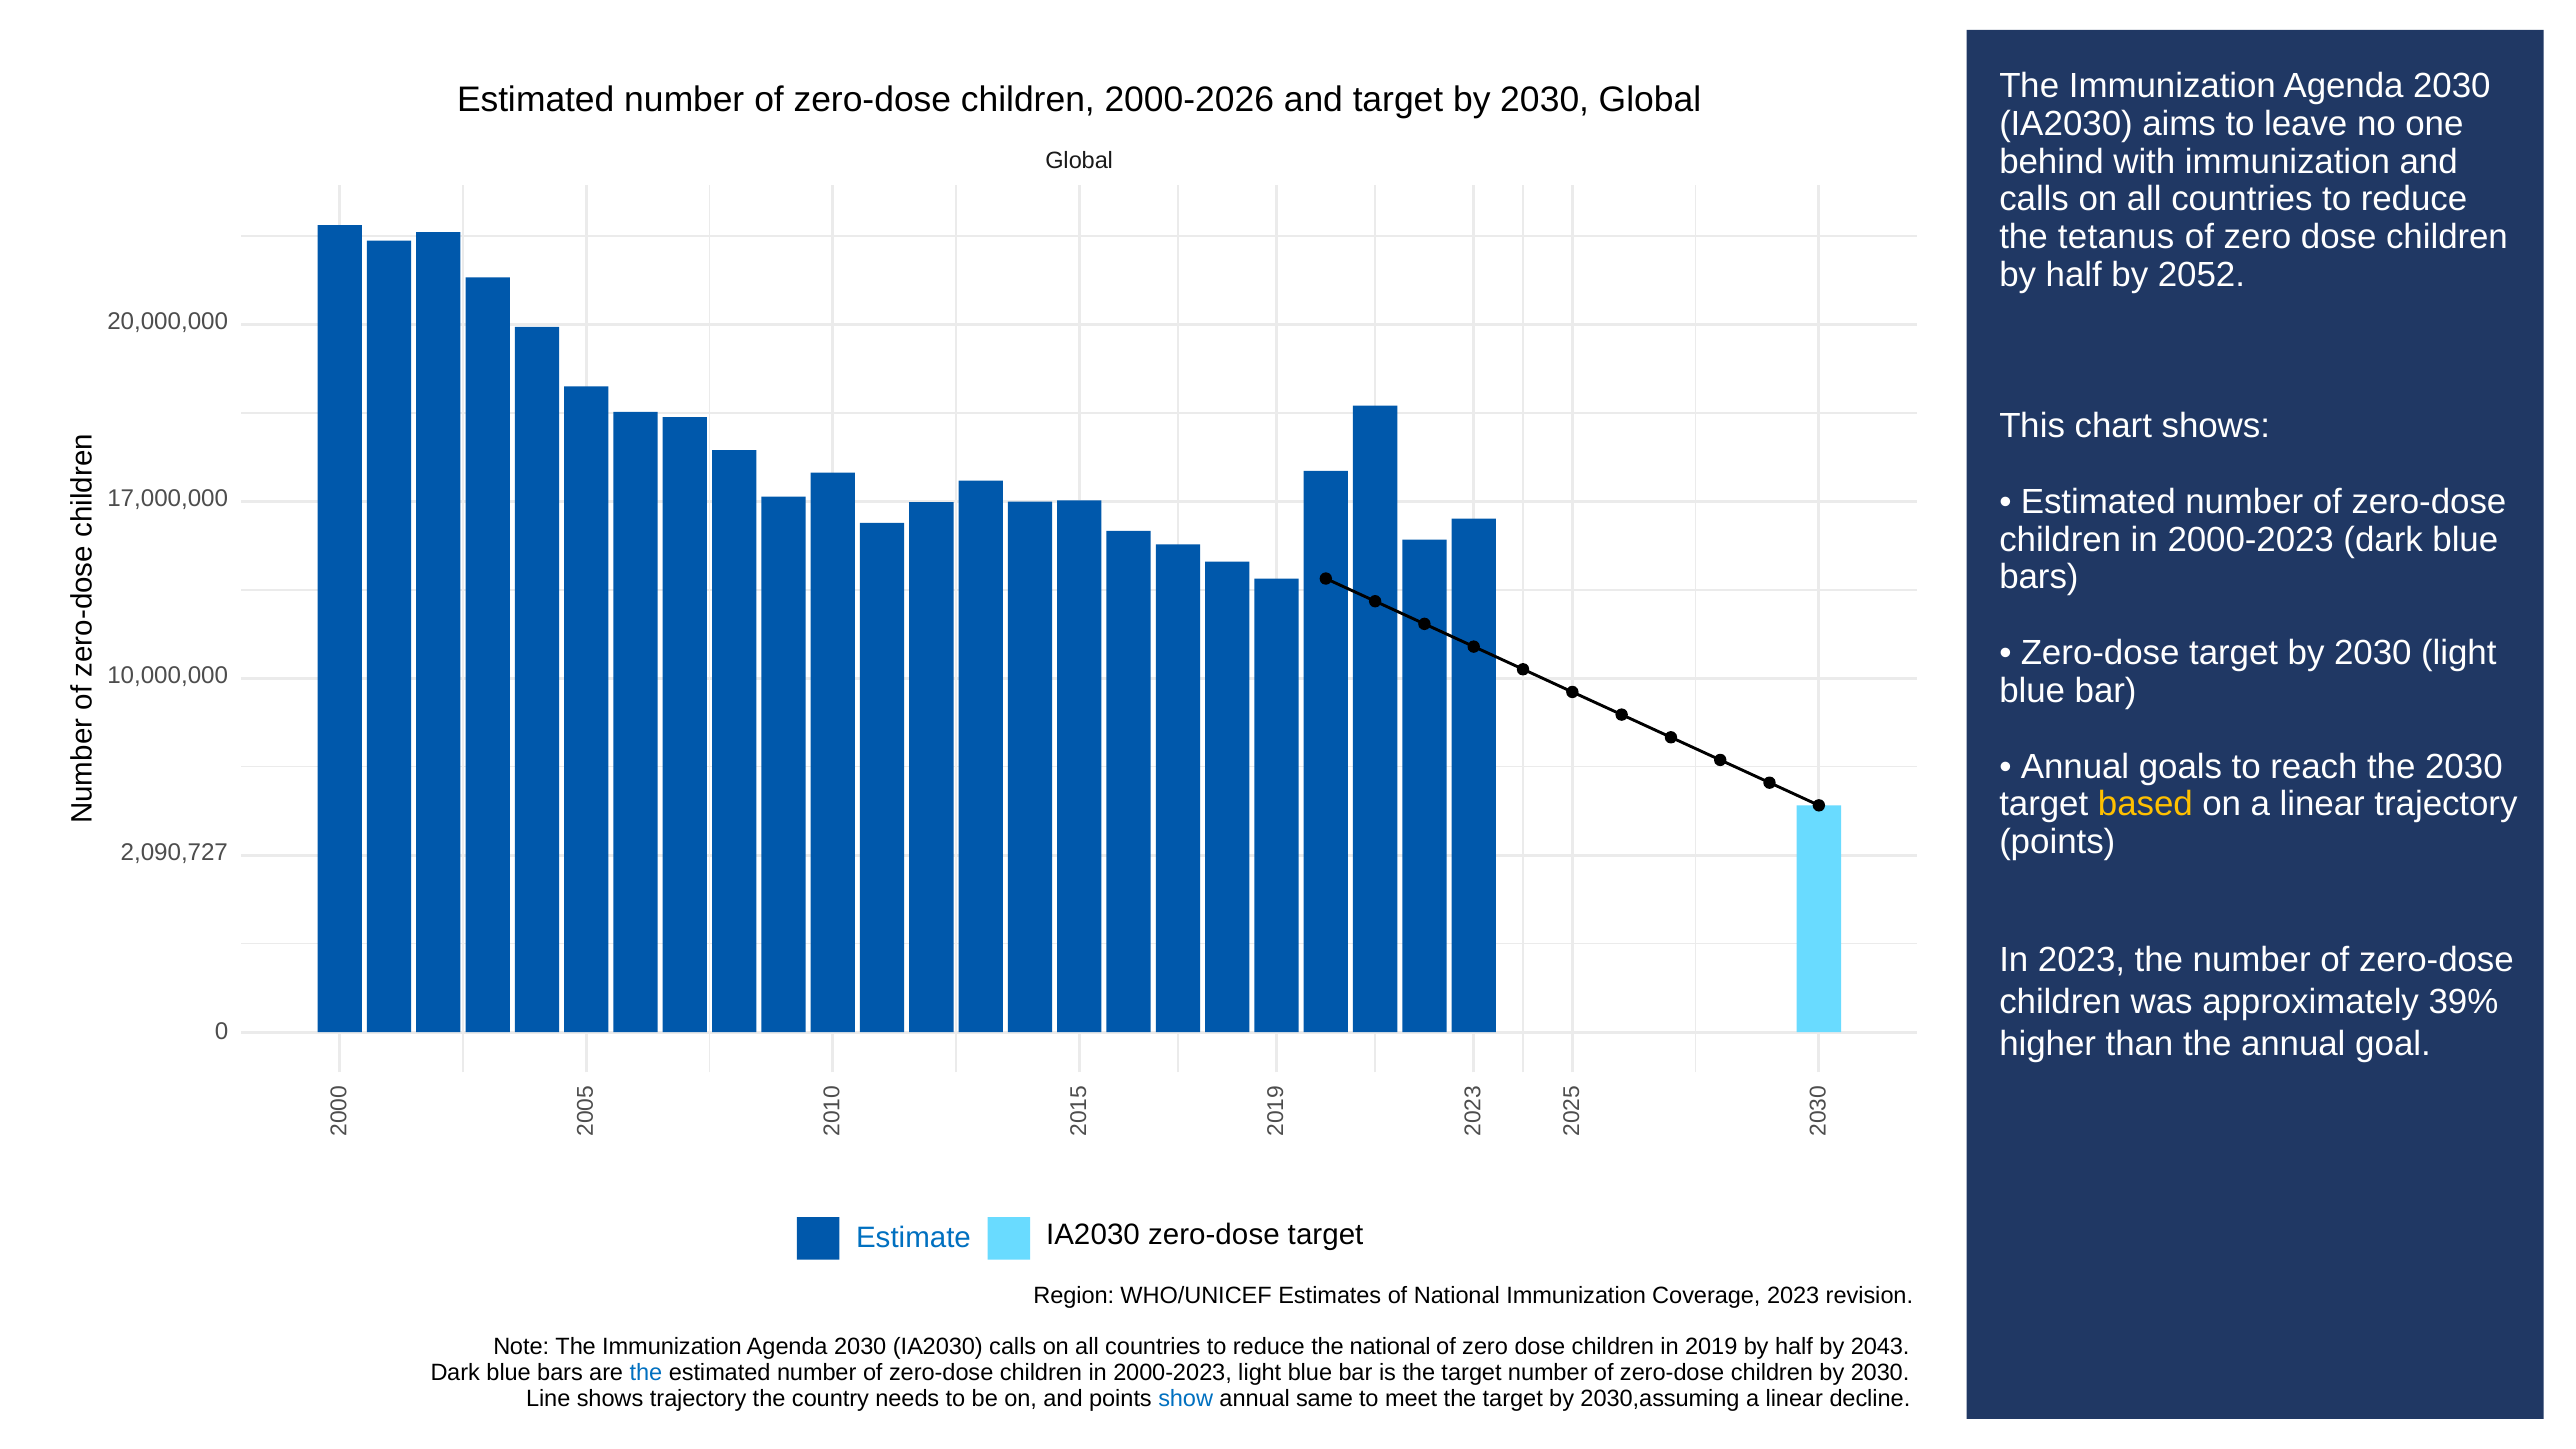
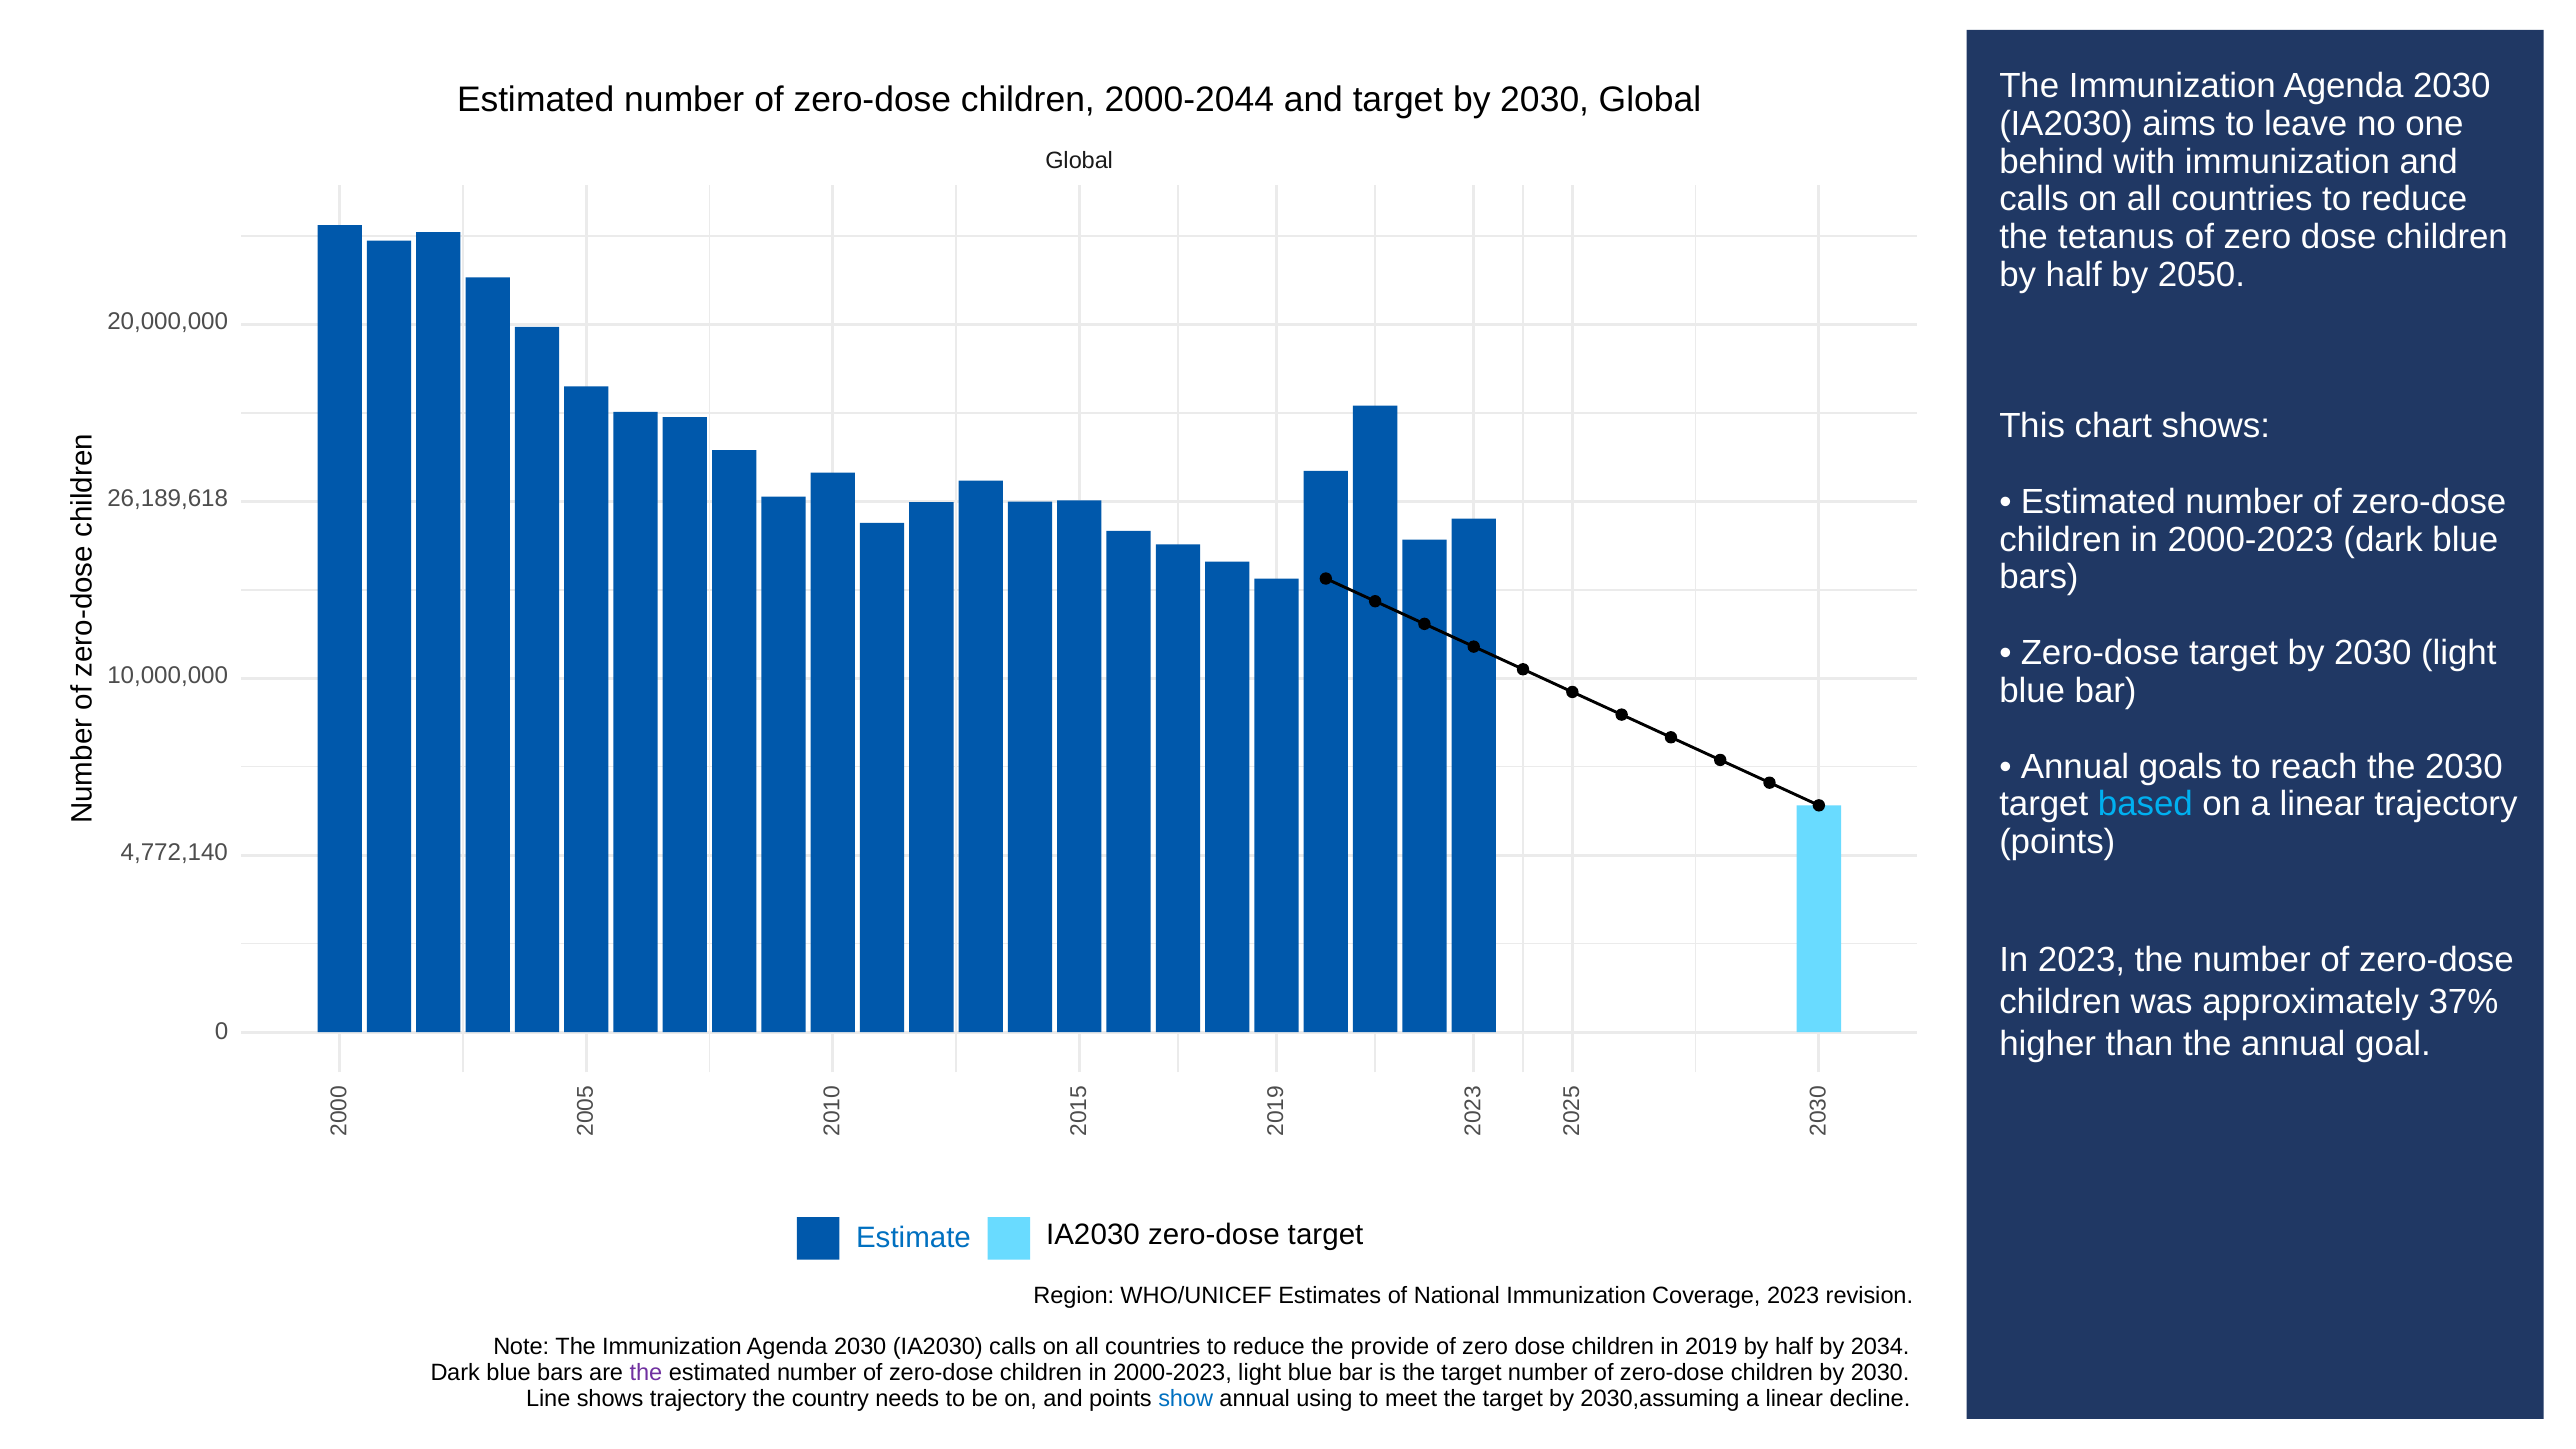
2000-2026: 2000-2026 -> 2000-2044
2052: 2052 -> 2050
17,000,000: 17,000,000 -> 26,189,618
based colour: yellow -> light blue
2,090,727: 2,090,727 -> 4,772,140
39%: 39% -> 37%
the national: national -> provide
2043: 2043 -> 2034
the at (646, 1373) colour: blue -> purple
same: same -> using
